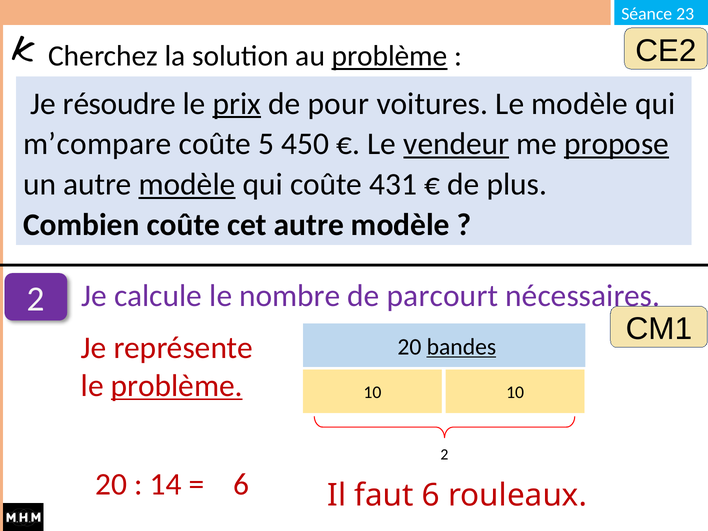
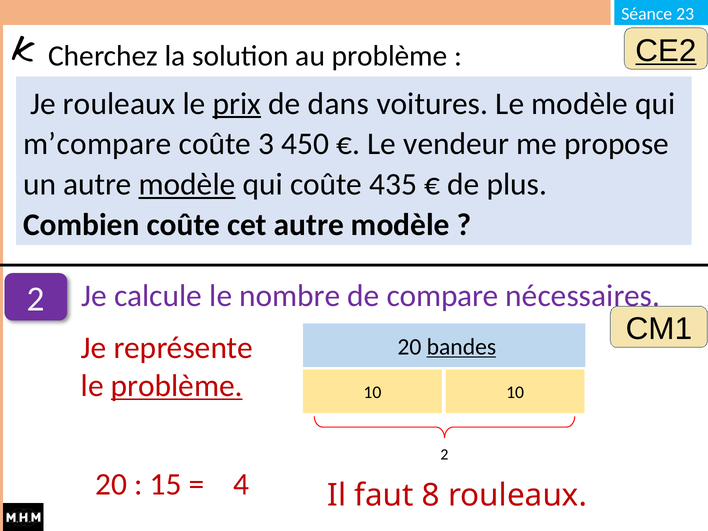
CE2 underline: none -> present
problème at (390, 56) underline: present -> none
Je résoudre: résoudre -> rouleaux
pour: pour -> dans
5: 5 -> 3
vendeur underline: present -> none
propose underline: present -> none
431: 431 -> 435
parcourt: parcourt -> compare
14: 14 -> 15
6 at (241, 484): 6 -> 4
faut 6: 6 -> 8
